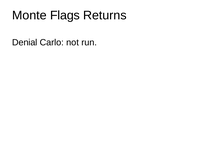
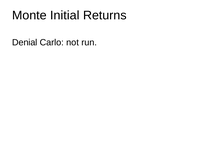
Flags: Flags -> Initial
